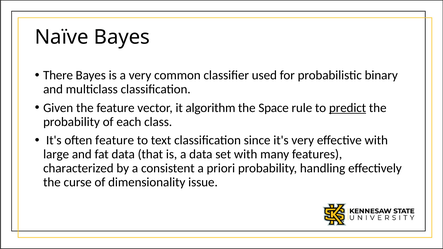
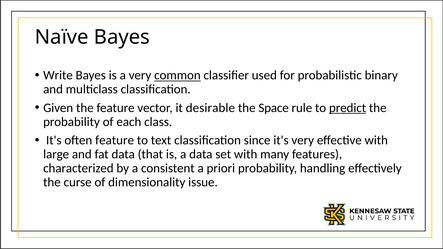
There: There -> Write
common underline: none -> present
algorithm: algorithm -> desirable
